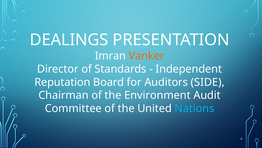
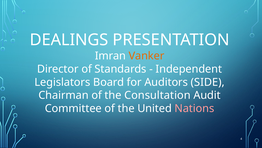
Reputation: Reputation -> Legislators
Environment: Environment -> Consultation
Nations colour: light blue -> pink
